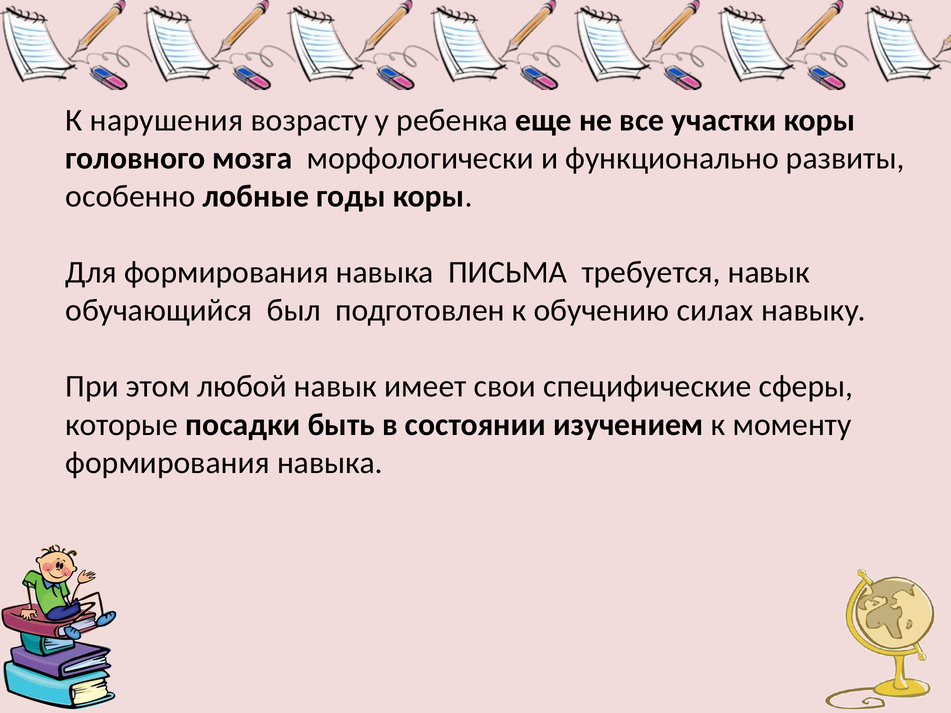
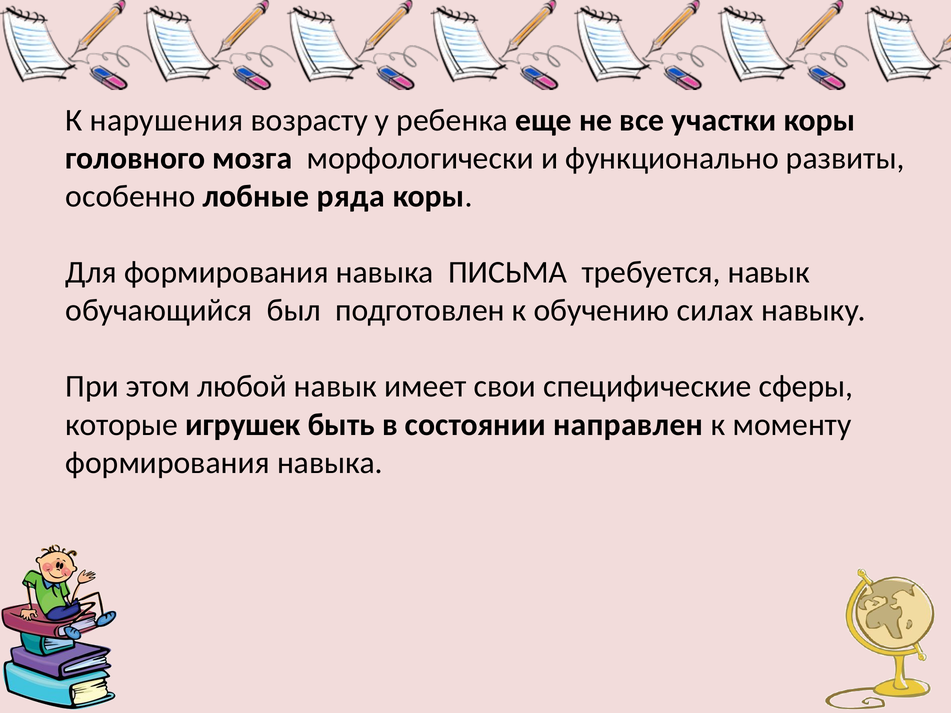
годы: годы -> ряда
посадки: посадки -> игрушек
изучением: изучением -> направлен
